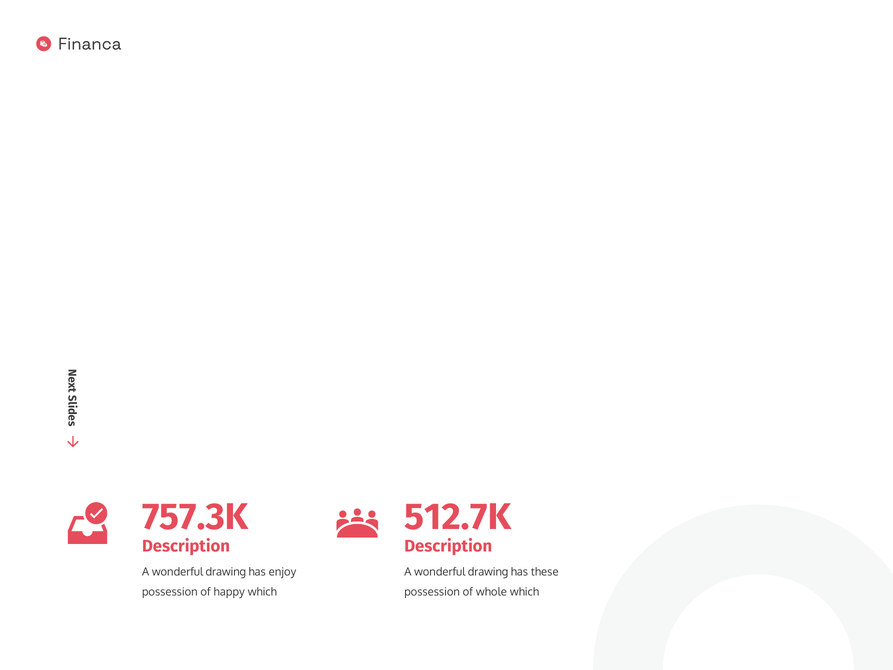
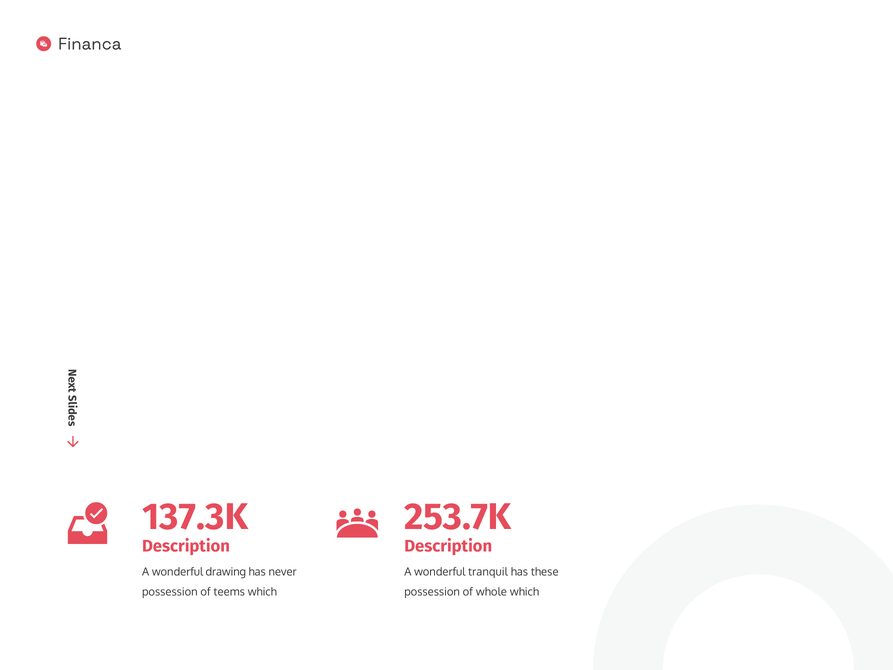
757.3K: 757.3K -> 137.3K
512.7K: 512.7K -> 253.7K
enjoy: enjoy -> never
drawing at (488, 572): drawing -> tranquil
happy: happy -> teems
